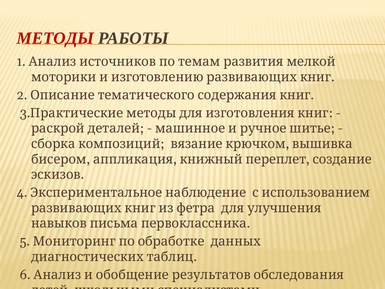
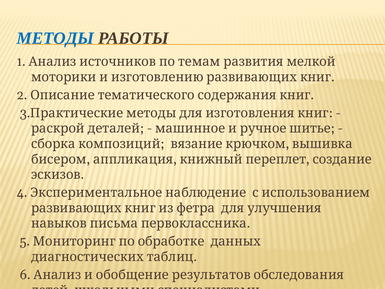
МЕТОДЫ colour: red -> blue
